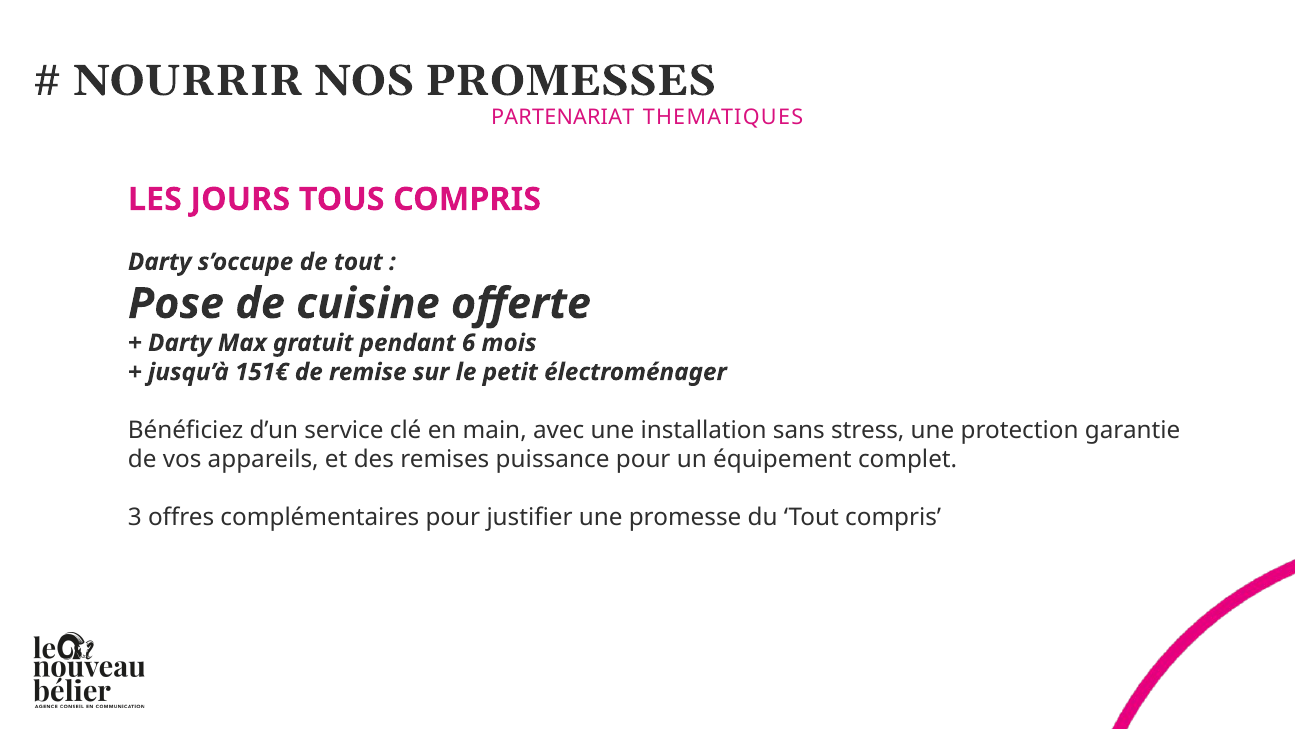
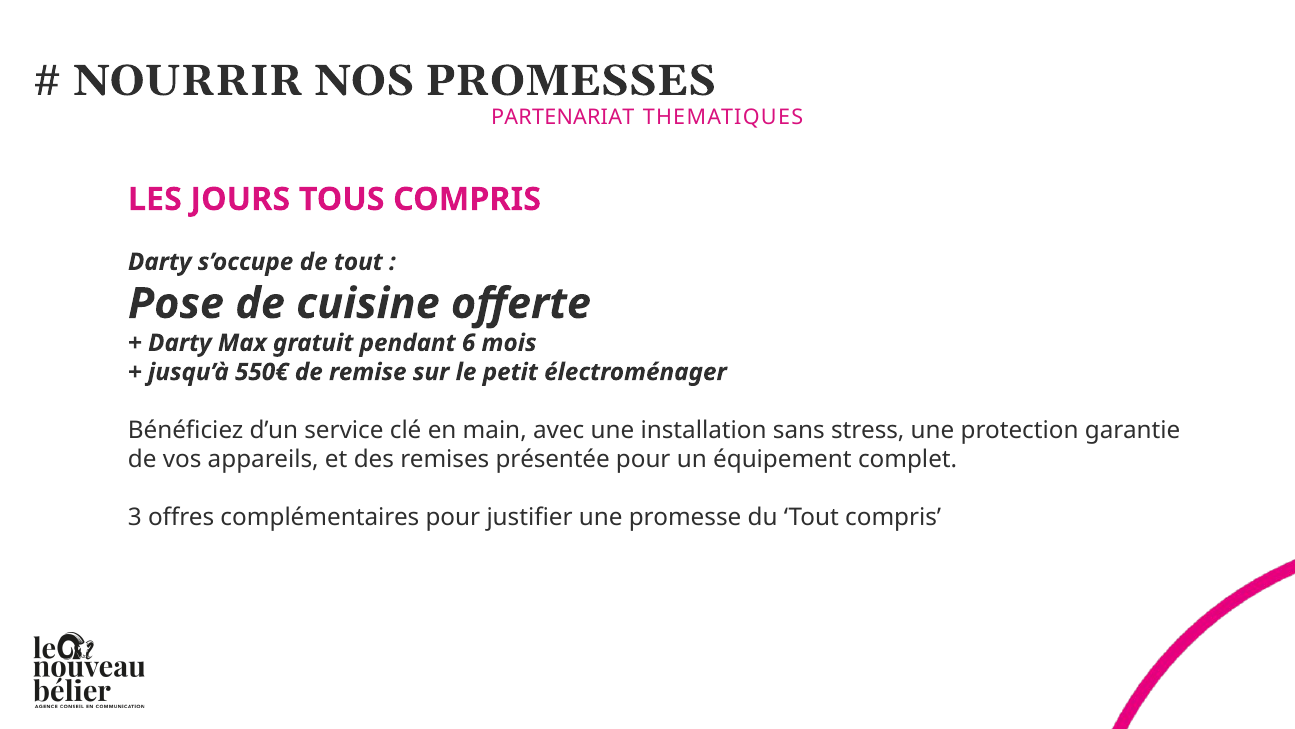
151€: 151€ -> 550€
puissance: puissance -> présentée
